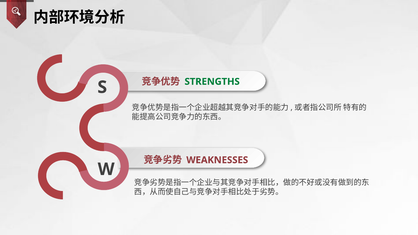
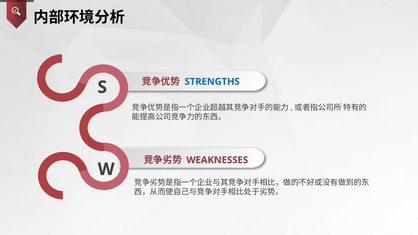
STRENGTHS colour: green -> blue
